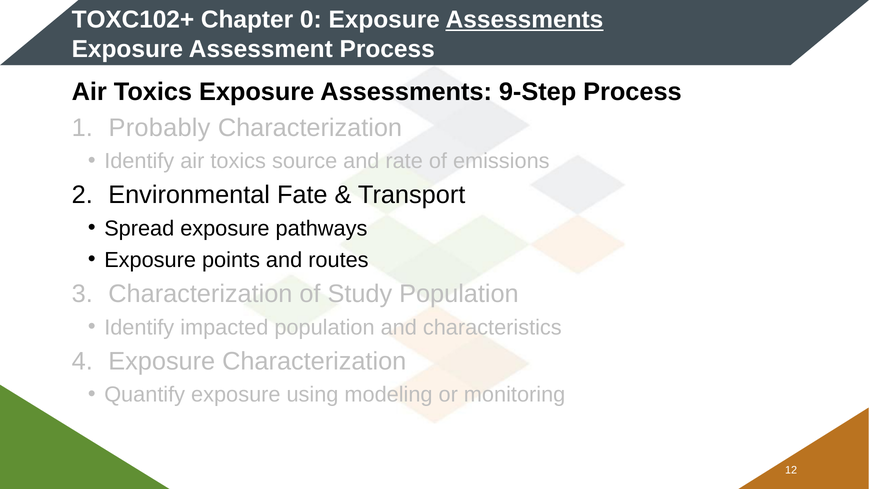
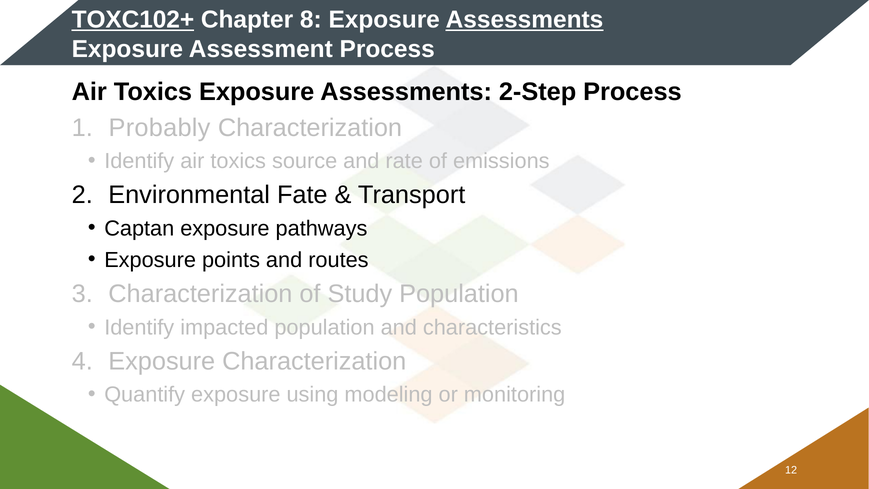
TOXC102+ underline: none -> present
0: 0 -> 8
9-Step: 9-Step -> 2-Step
Spread: Spread -> Captan
